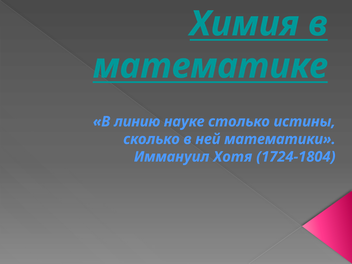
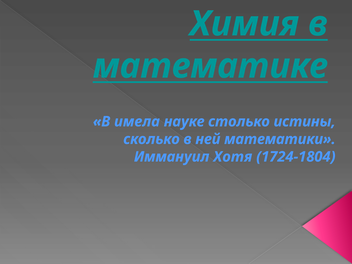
линию: линию -> имела
